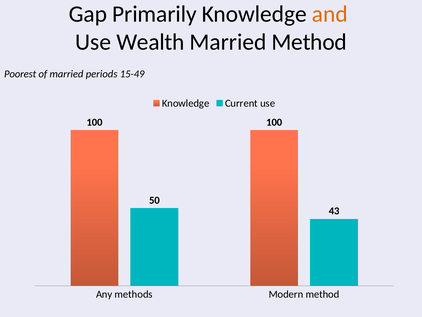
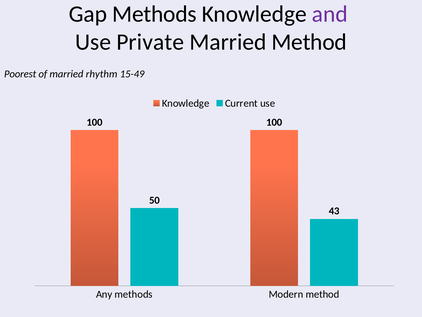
Gap Primarily: Primarily -> Methods
and colour: orange -> purple
Wealth: Wealth -> Private
periods: periods -> rhythm
